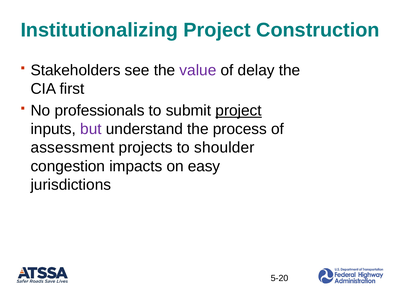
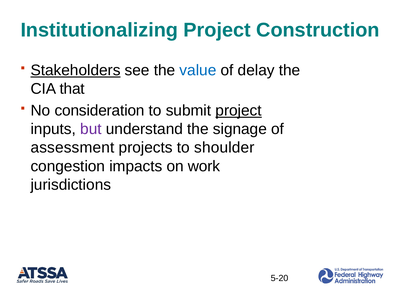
Stakeholders underline: none -> present
value colour: purple -> blue
first: first -> that
professionals: professionals -> consideration
process: process -> signage
easy: easy -> work
